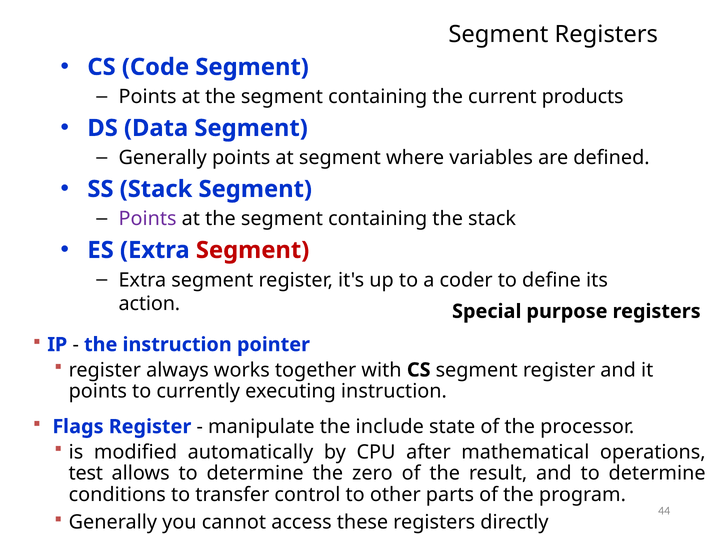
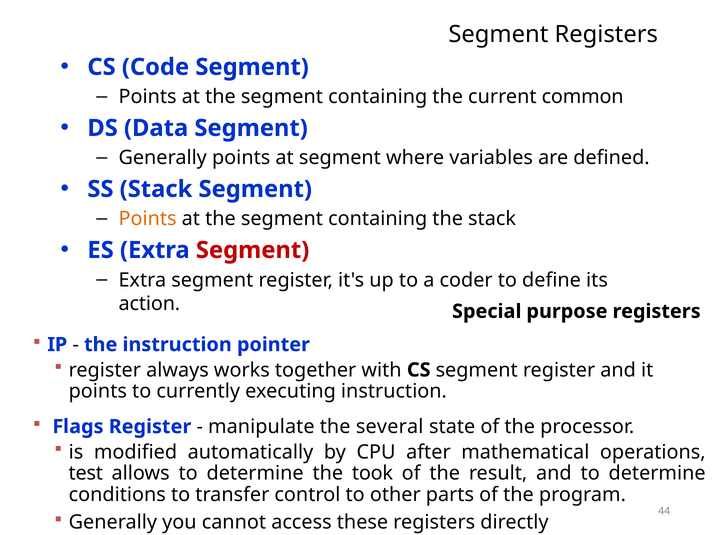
products: products -> common
Points at (148, 219) colour: purple -> orange
include: include -> several
zero: zero -> took
